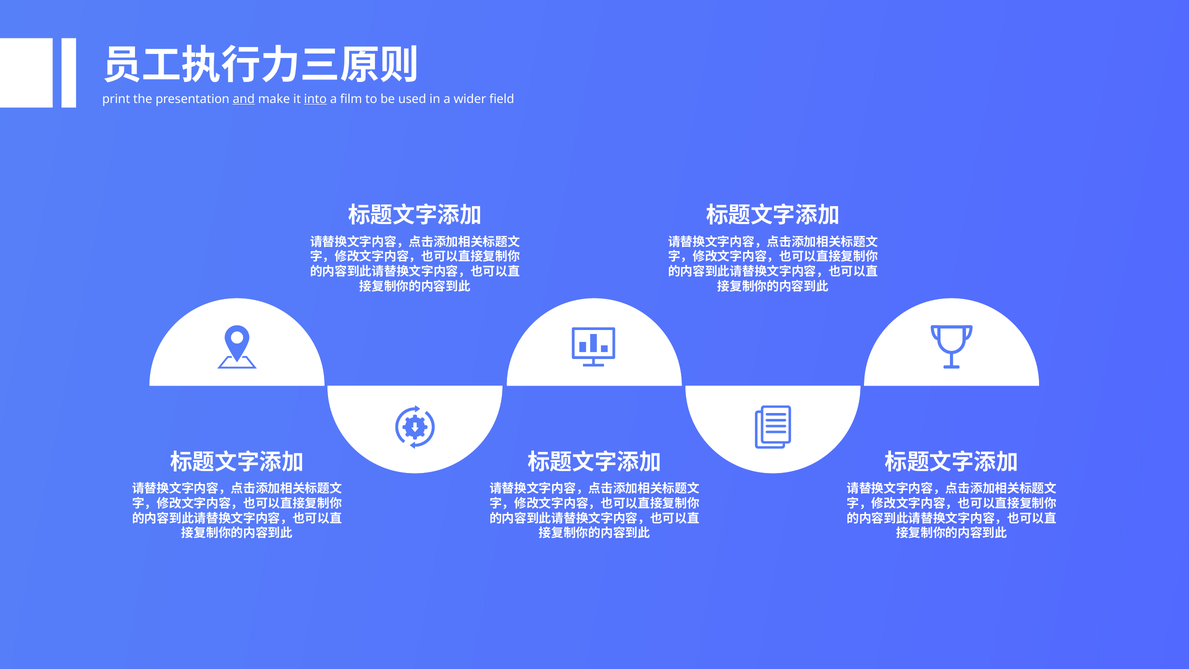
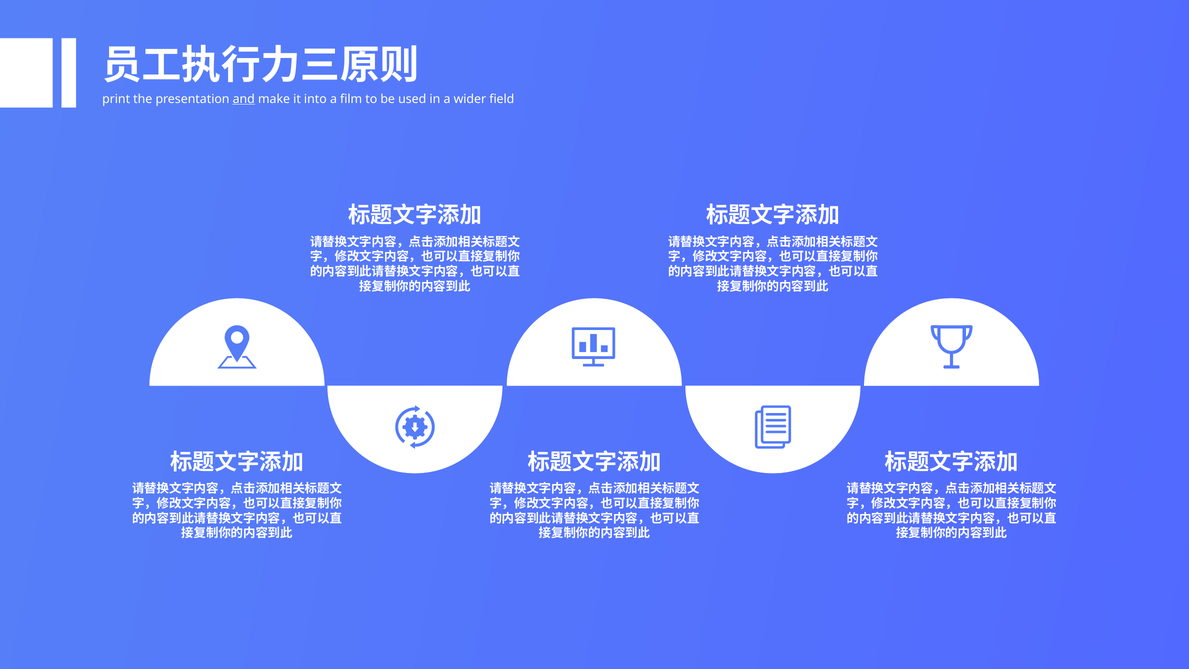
into underline: present -> none
